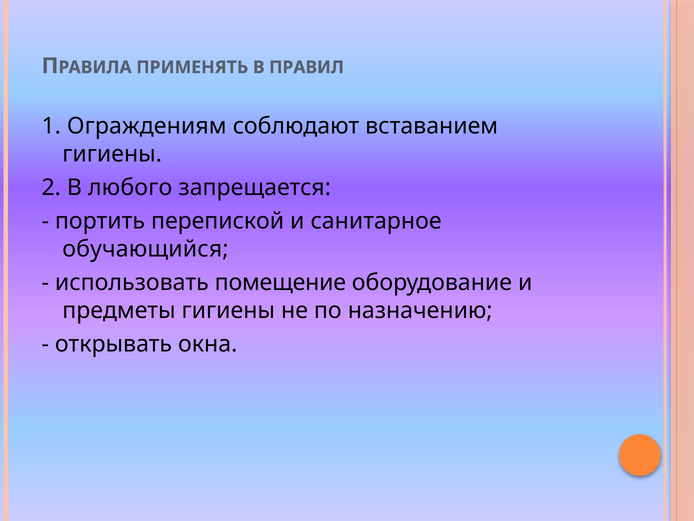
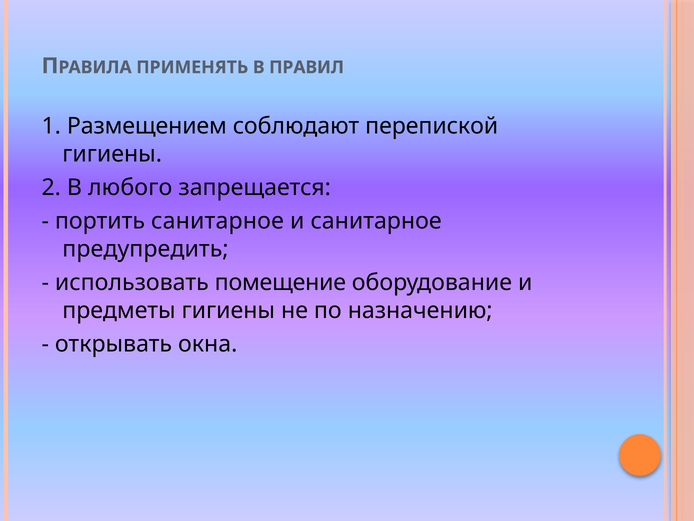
Ограждениям: Ограждениям -> Размещением
вставанием: вставанием -> перепиской
портить перепиской: перепиской -> санитарное
обучающийся: обучающийся -> предупредить
